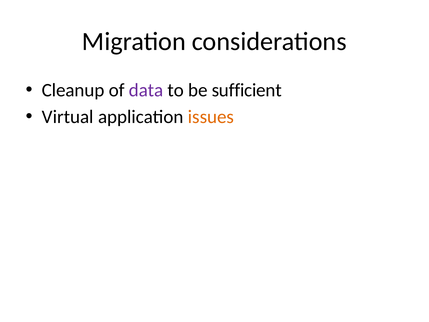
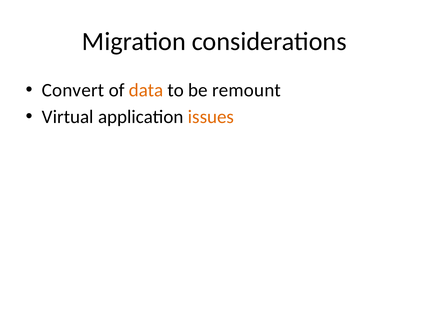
Cleanup: Cleanup -> Convert
data colour: purple -> orange
sufficient: sufficient -> remount
